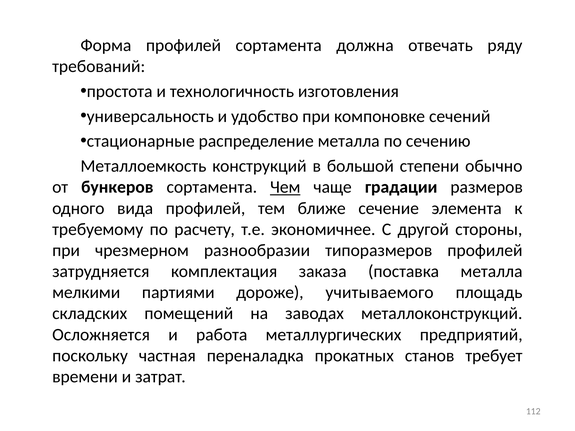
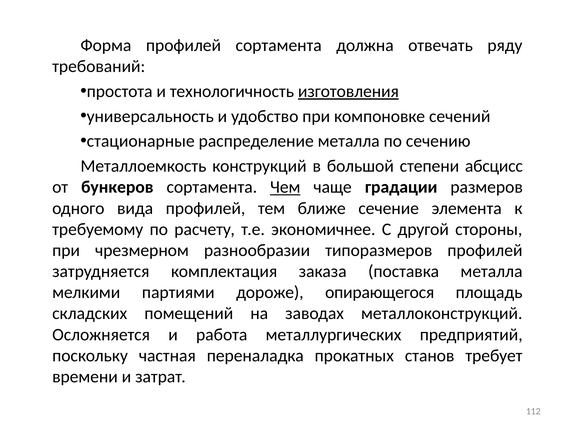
изготовления underline: none -> present
обычно: обычно -> абсцисс
учитываемого: учитываемого -> опирающегося
